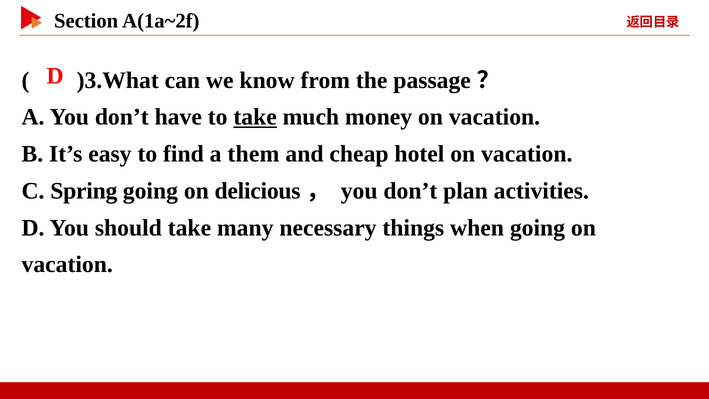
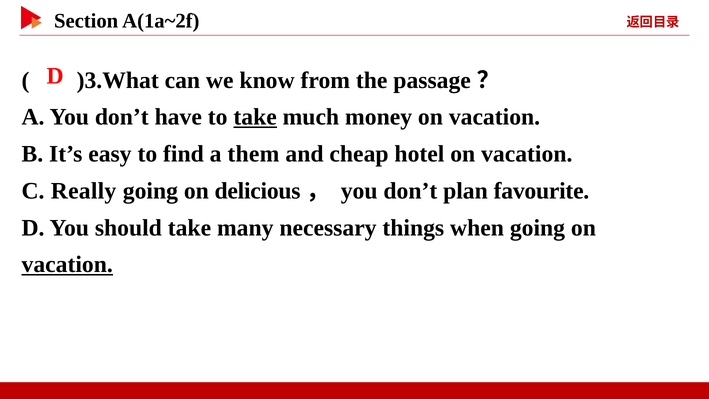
Spring: Spring -> Really
activities: activities -> favourite
vacation at (67, 265) underline: none -> present
